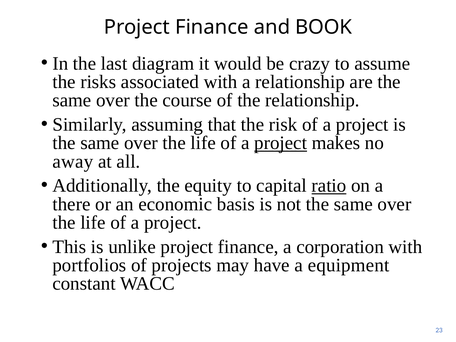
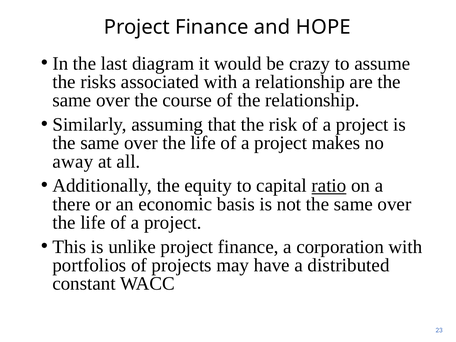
BOOK: BOOK -> HOPE
project at (281, 143) underline: present -> none
equipment: equipment -> distributed
